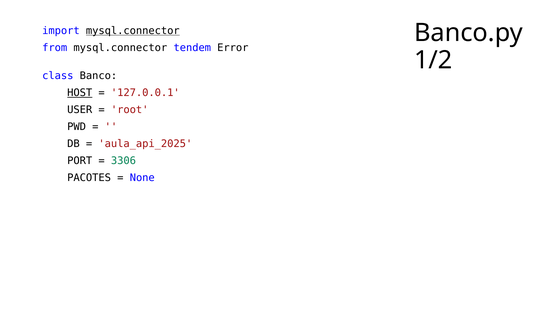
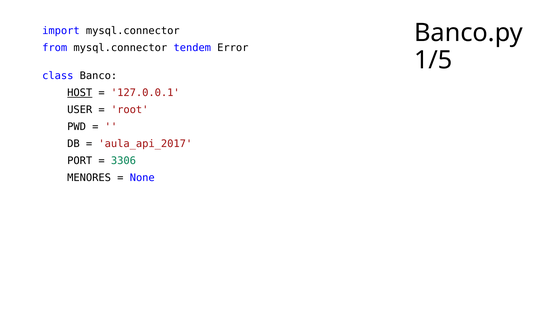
mysql.connector at (133, 31) underline: present -> none
1/2: 1/2 -> 1/5
aula_api_2025: aula_api_2025 -> aula_api_2017
PACOTES: PACOTES -> MENORES
